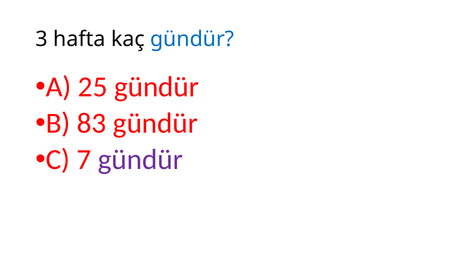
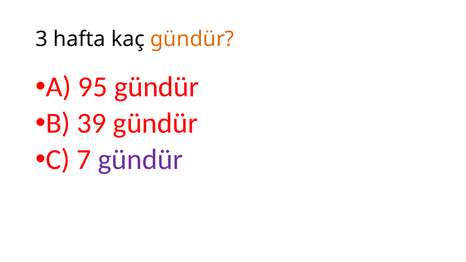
gündür at (192, 39) colour: blue -> orange
25: 25 -> 95
83: 83 -> 39
